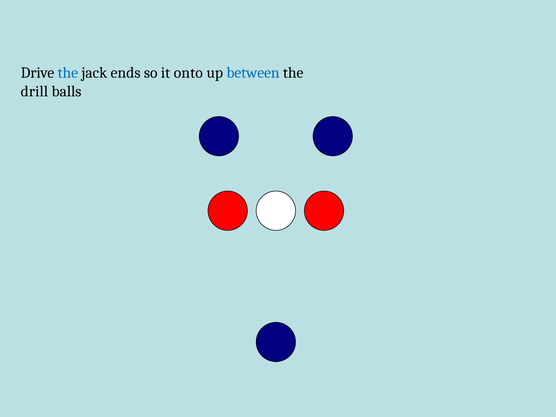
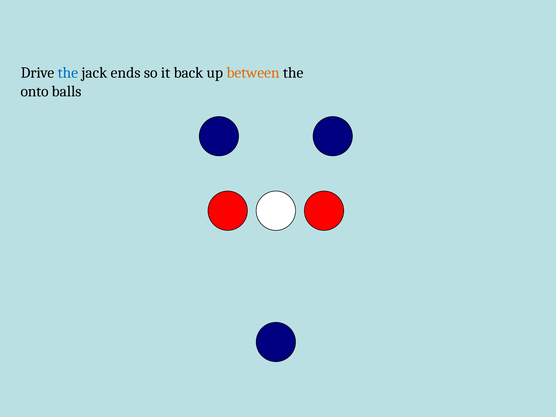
onto: onto -> back
between colour: blue -> orange
drill: drill -> onto
